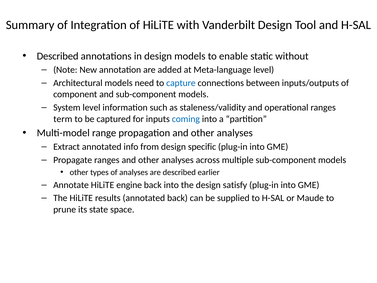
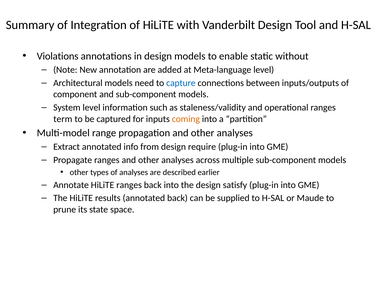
Described at (58, 56): Described -> Violations
coming colour: blue -> orange
specific: specific -> require
HiLiTE engine: engine -> ranges
